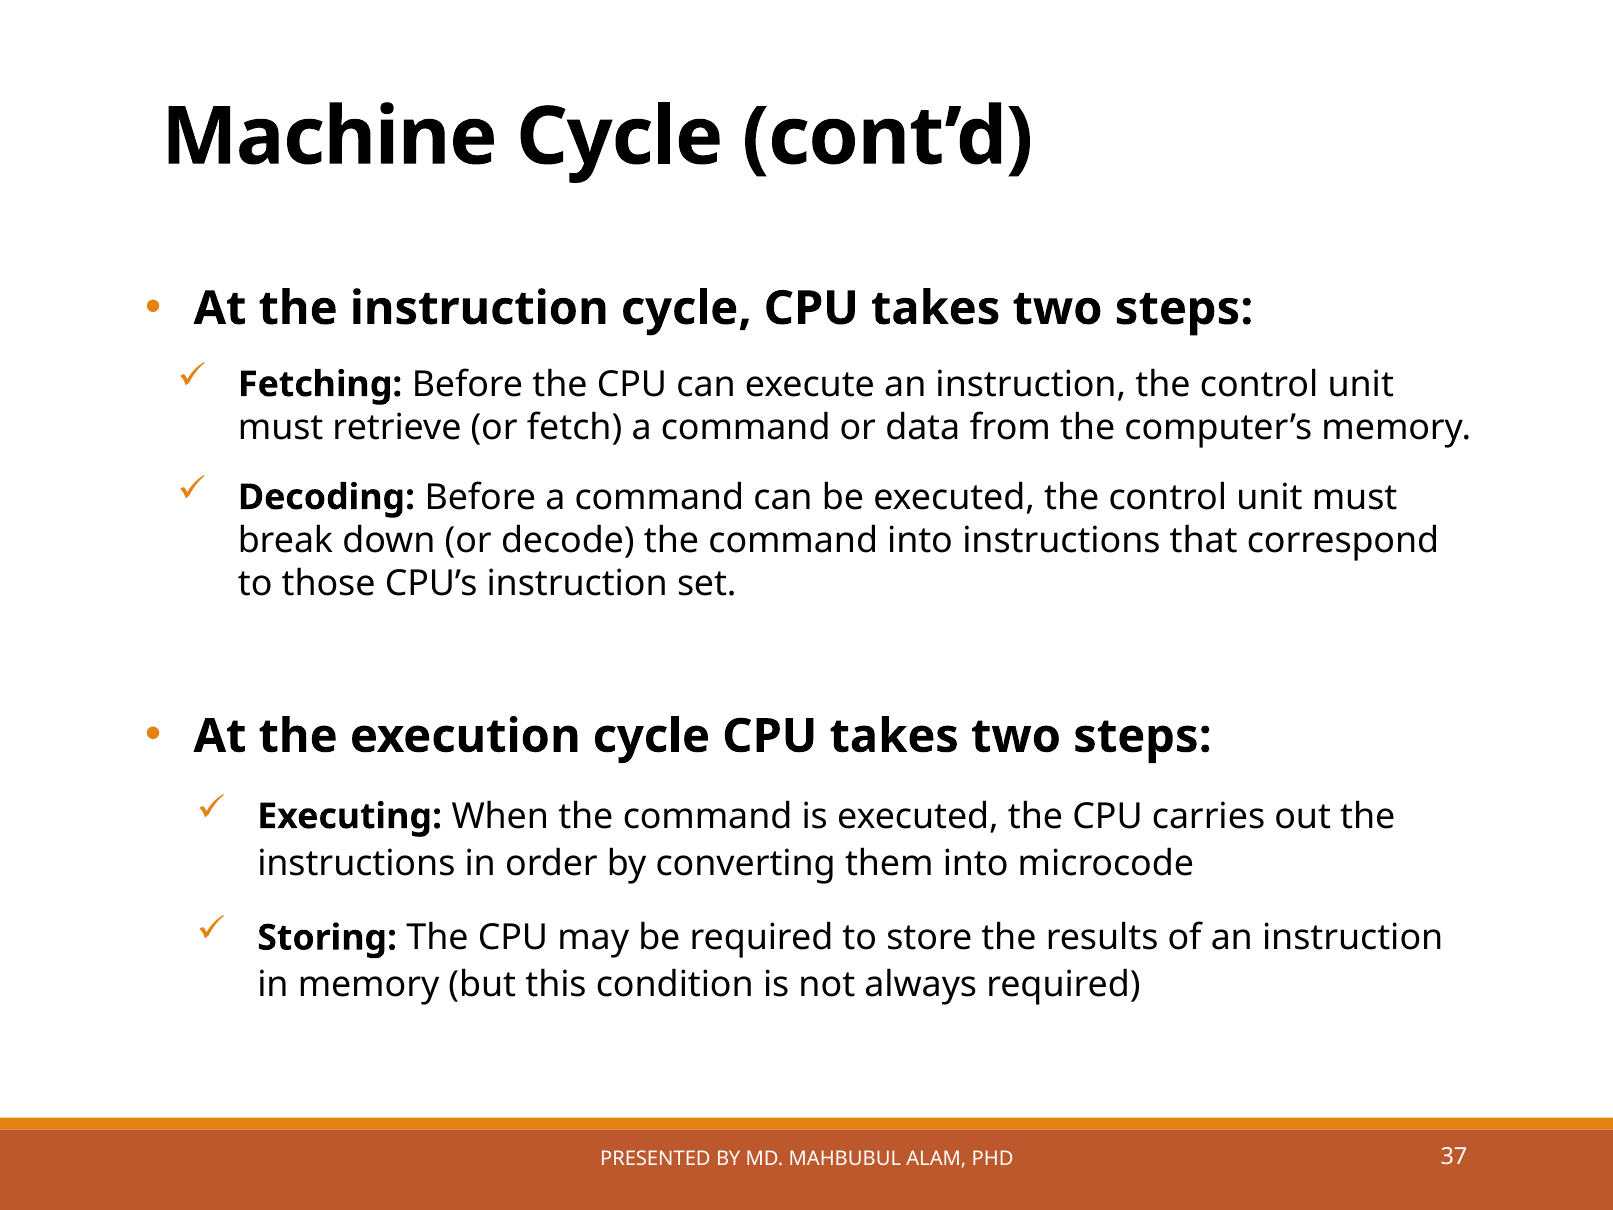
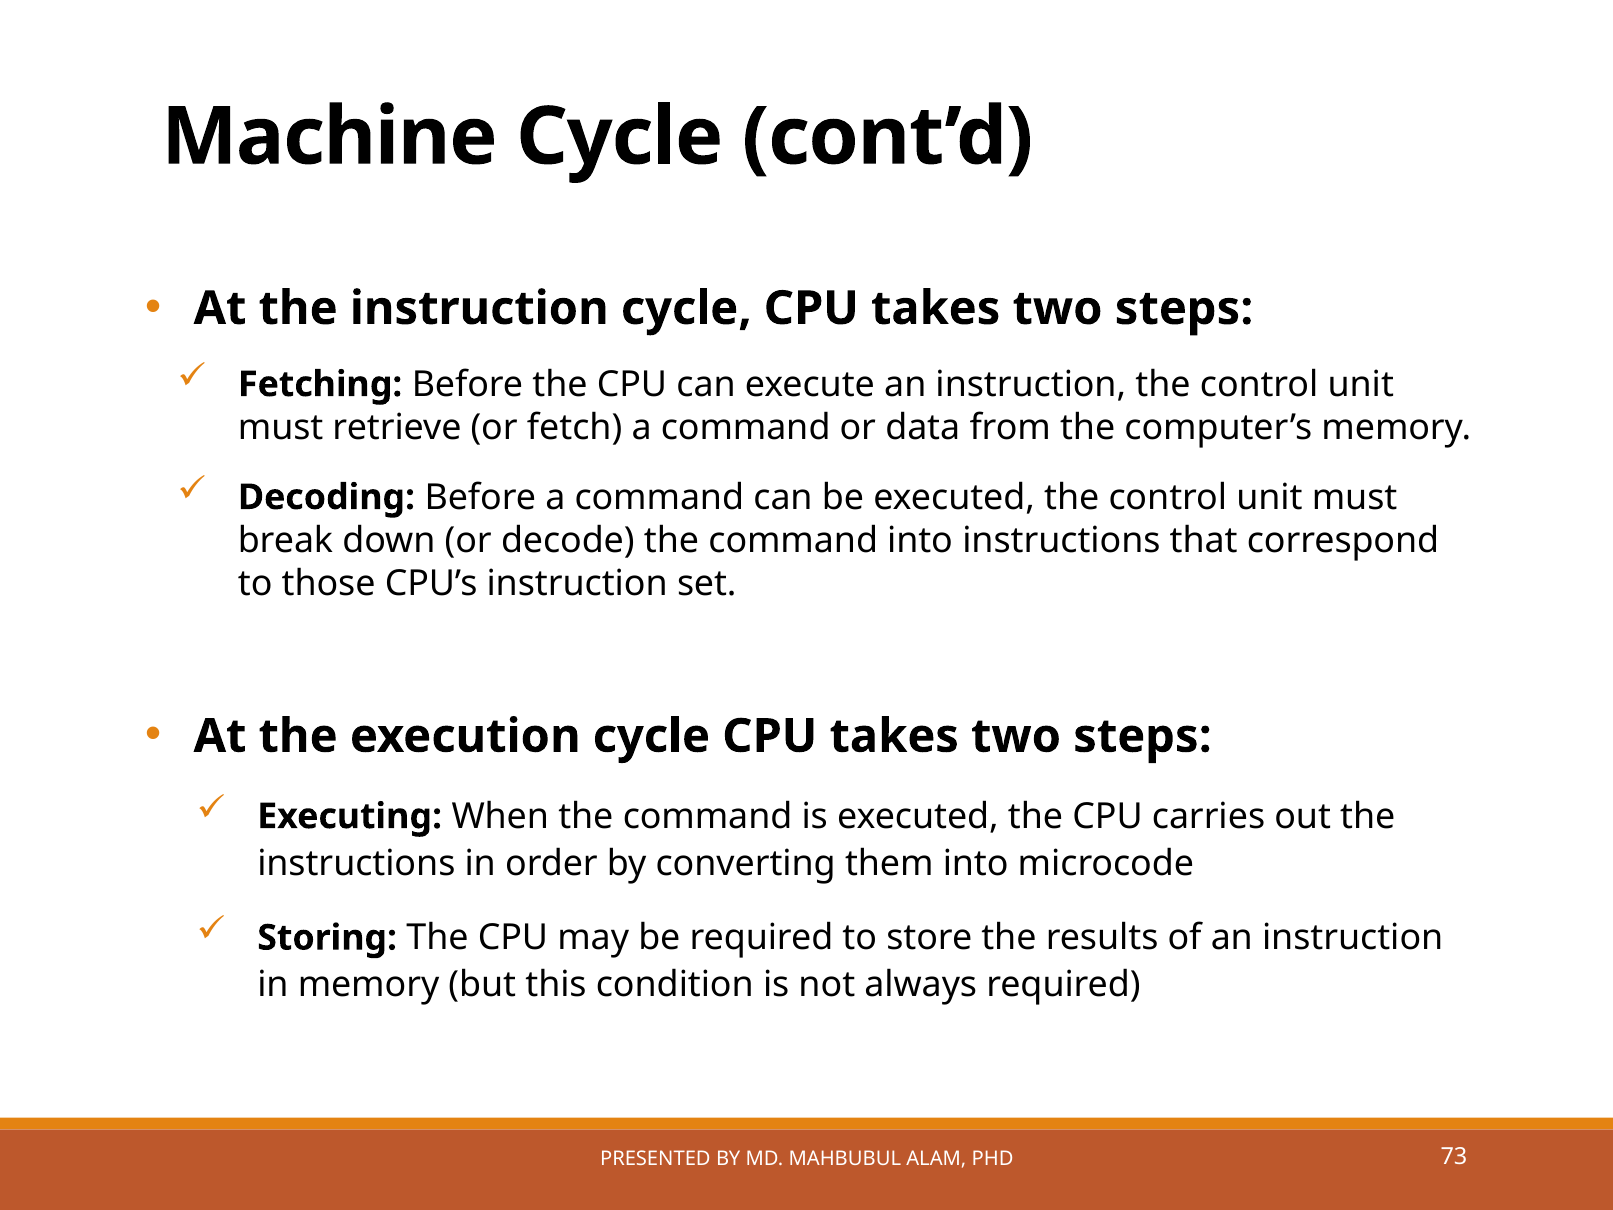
37: 37 -> 73
